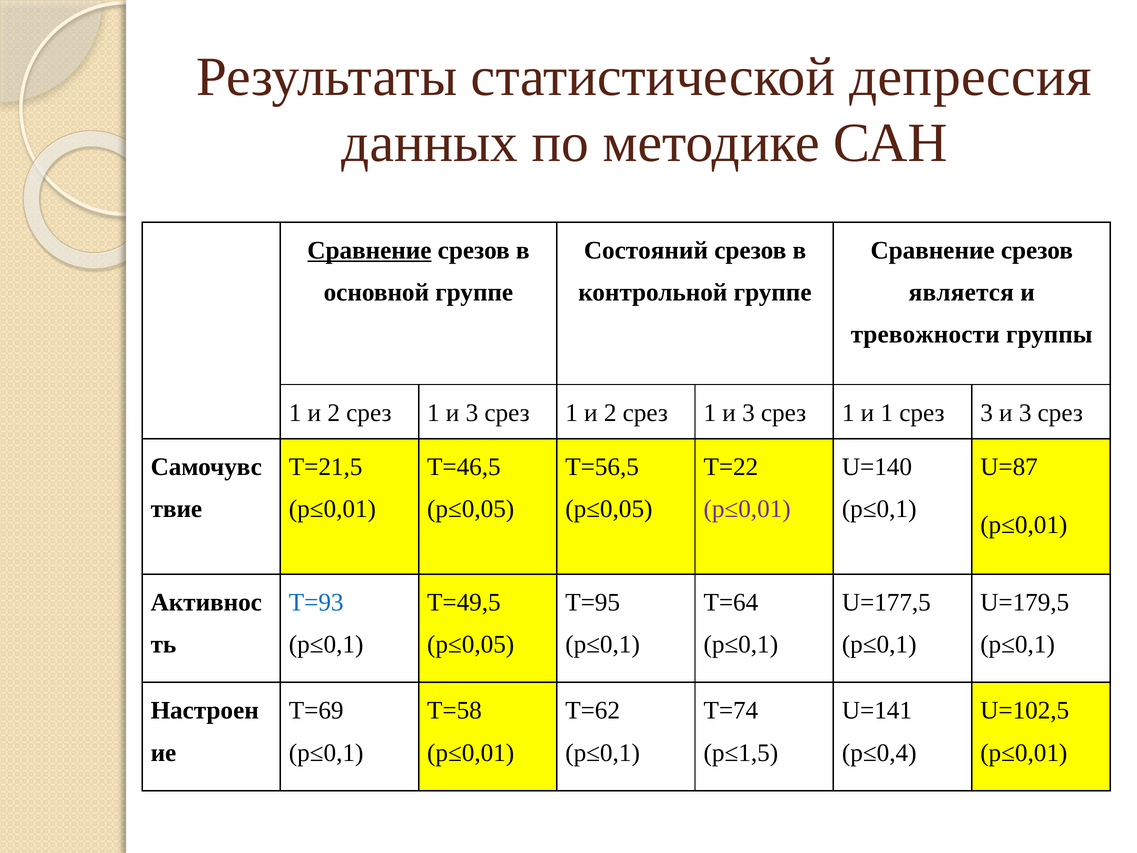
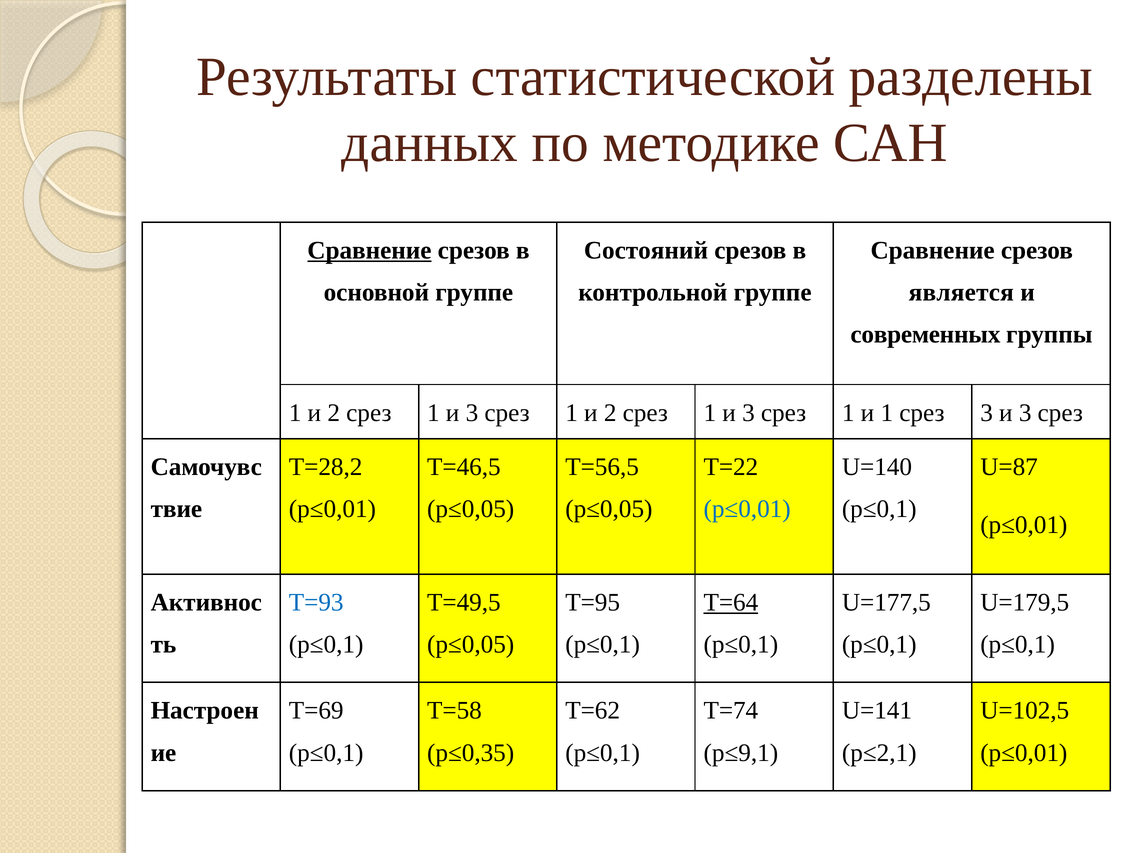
депрессия: депрессия -> разделены
тревожности: тревожности -> современных
Т=21,5: Т=21,5 -> Т=28,2
р≤0,01 at (747, 509) colour: purple -> blue
Т=64 underline: none -> present
р≤0,01 at (471, 753): р≤0,01 -> р≤0,35
р≤1,5: р≤1,5 -> р≤9,1
р≤0,4: р≤0,4 -> р≤2,1
